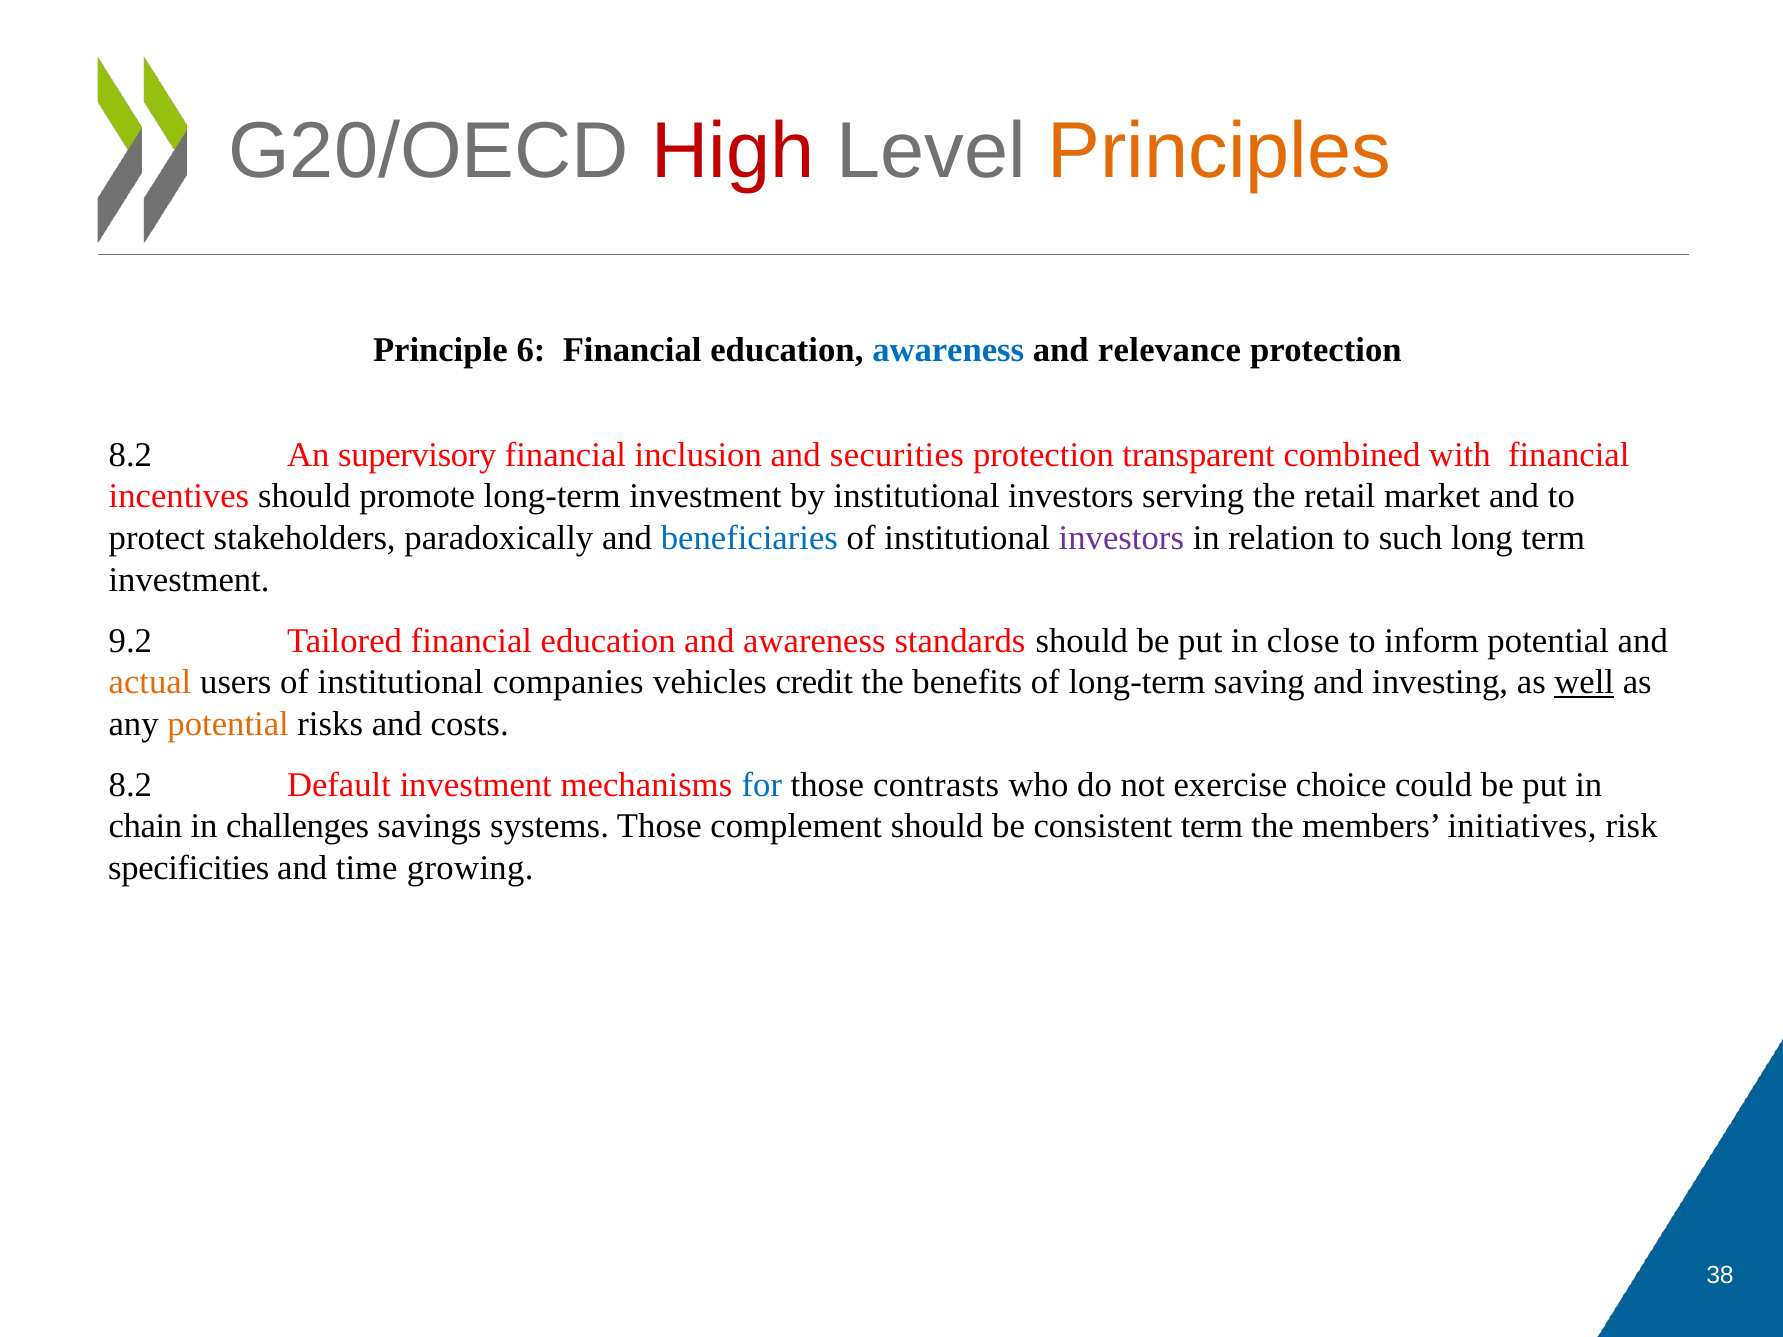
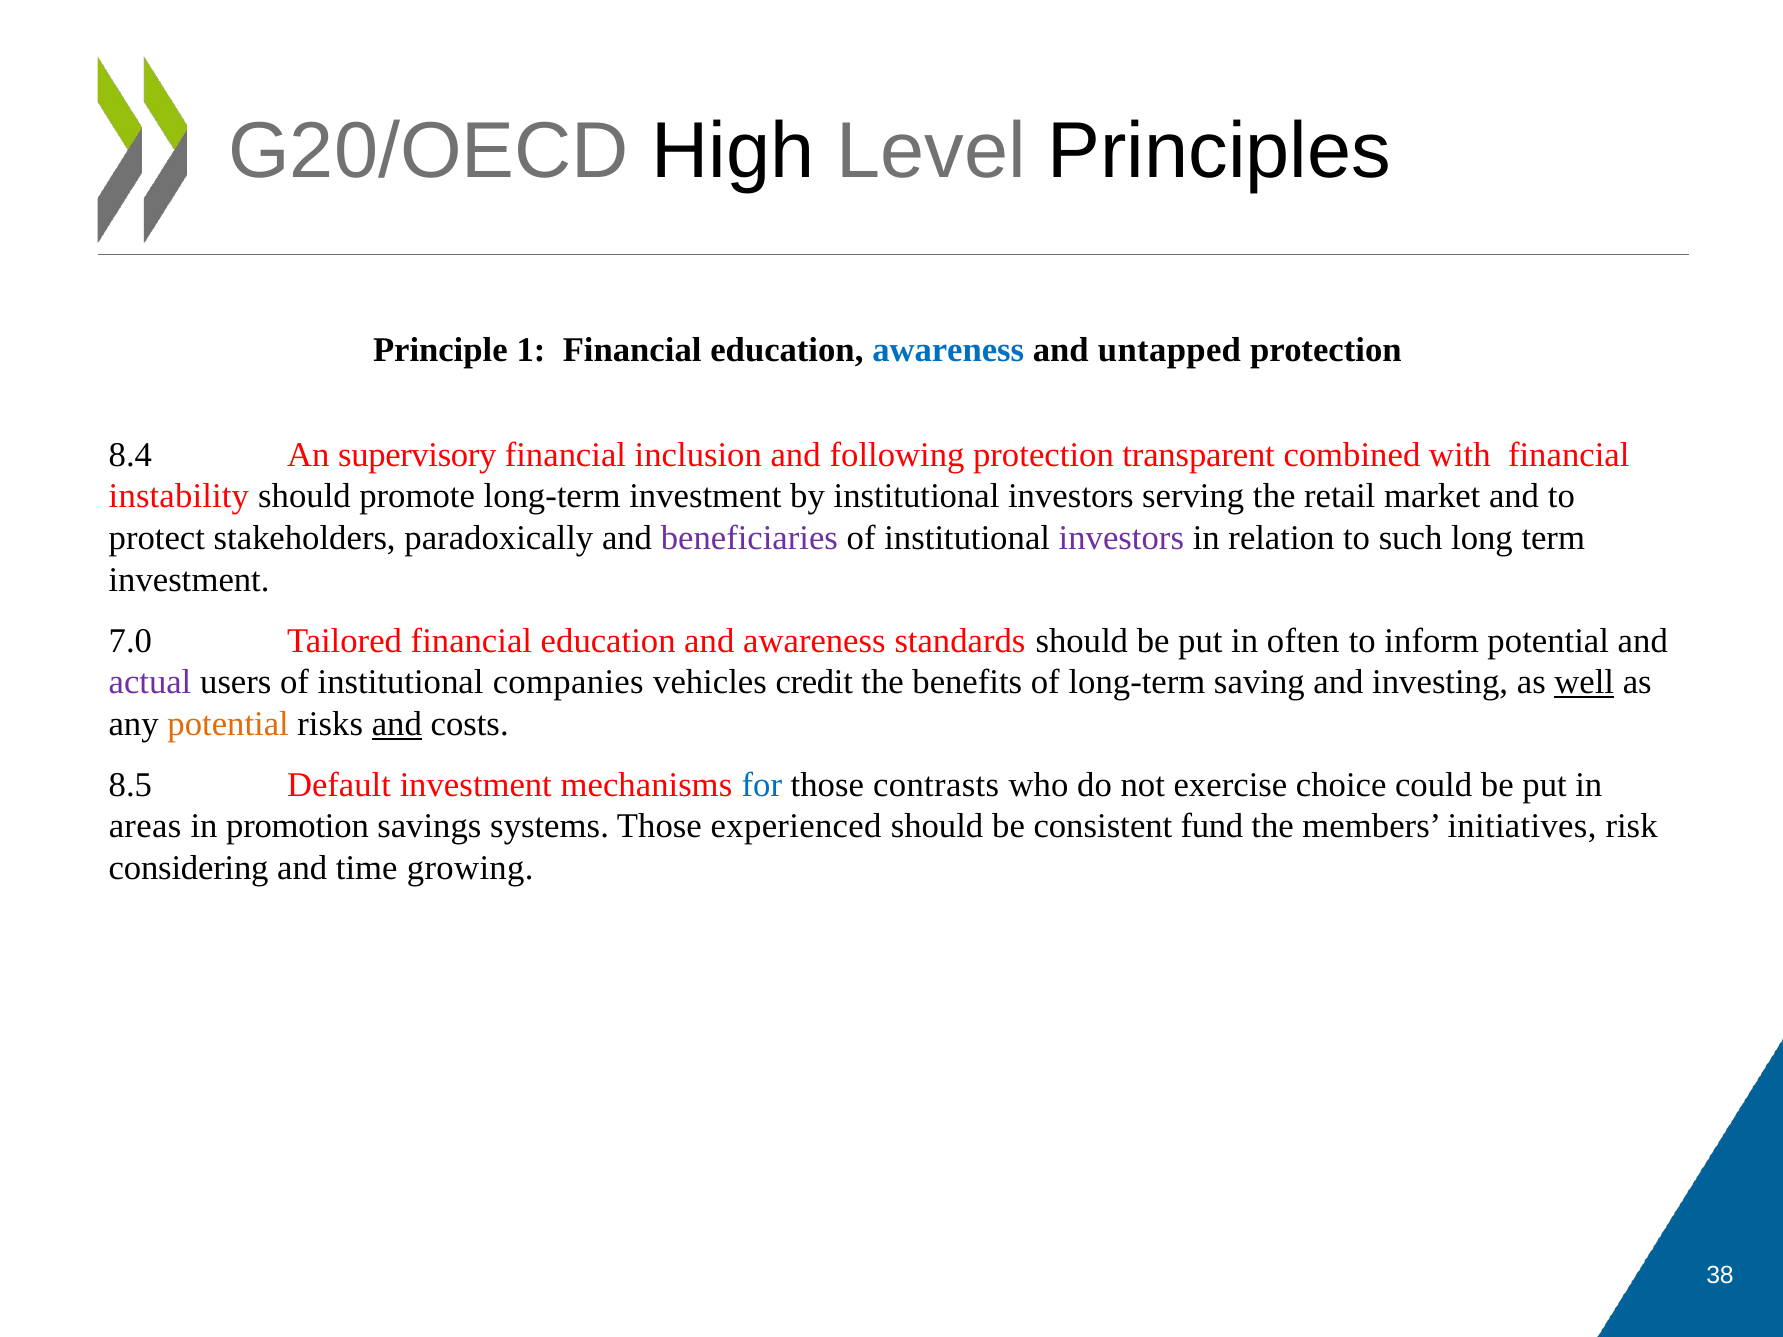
High colour: red -> black
Principles colour: orange -> black
6: 6 -> 1
relevance: relevance -> untapped
8.2 at (130, 455): 8.2 -> 8.4
securities: securities -> following
incentives: incentives -> instability
beneficiaries colour: blue -> purple
9.2: 9.2 -> 7.0
close: close -> often
actual colour: orange -> purple
and at (397, 724) underline: none -> present
8.2 at (130, 785): 8.2 -> 8.5
chain: chain -> areas
challenges: challenges -> promotion
complement: complement -> experienced
consistent term: term -> fund
specificities: specificities -> considering
